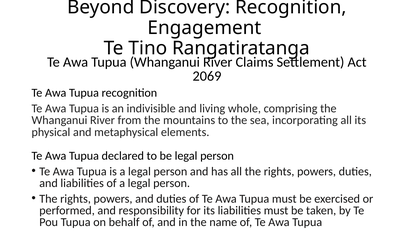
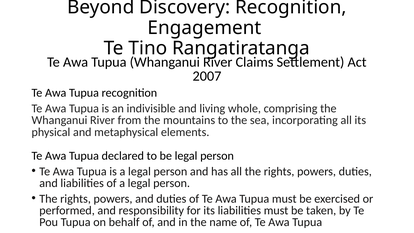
2069: 2069 -> 2007
